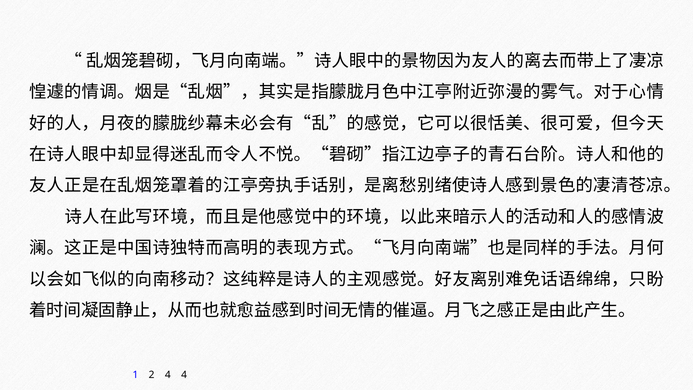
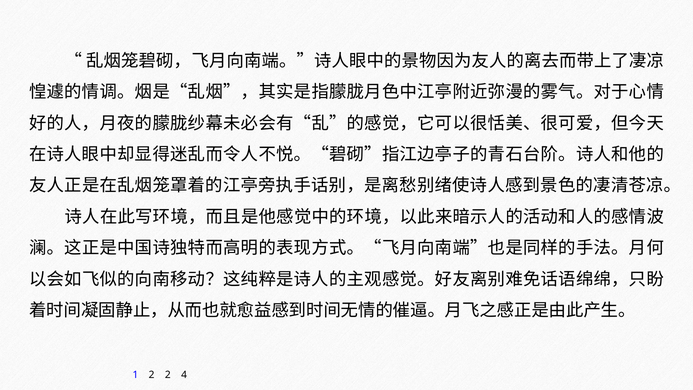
2 4: 4 -> 2
